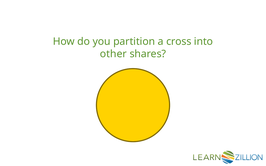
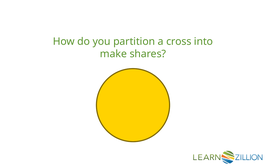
other: other -> make
